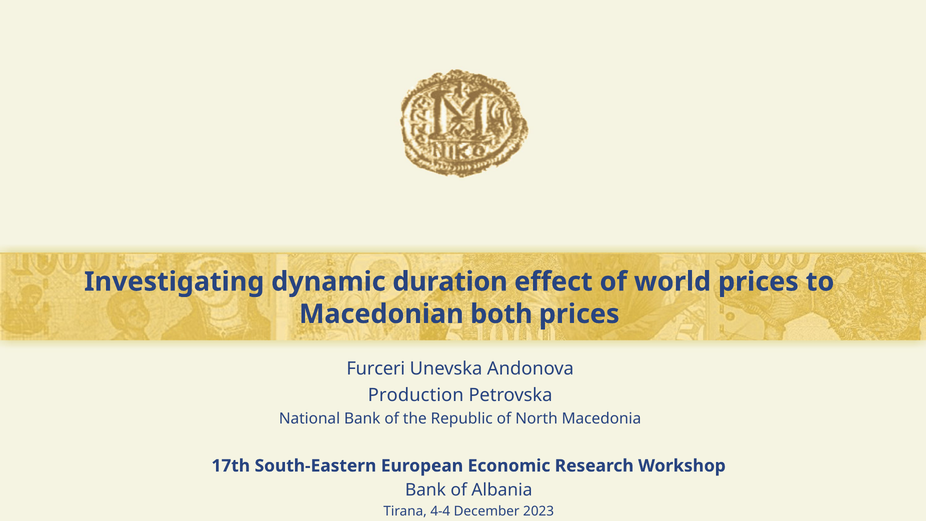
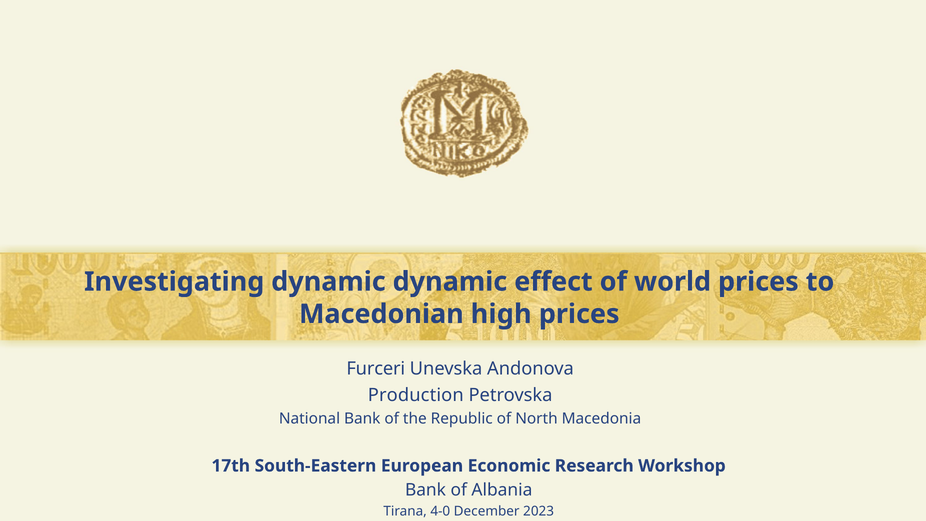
dynamic duration: duration -> dynamic
both: both -> high
4-4: 4-4 -> 4-0
